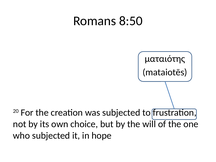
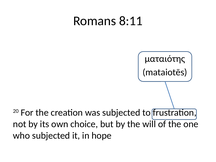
8:50: 8:50 -> 8:11
